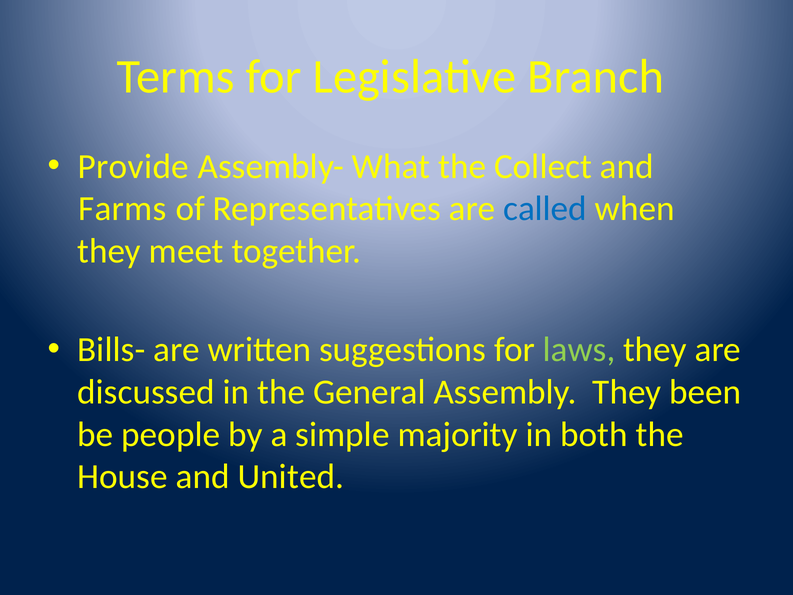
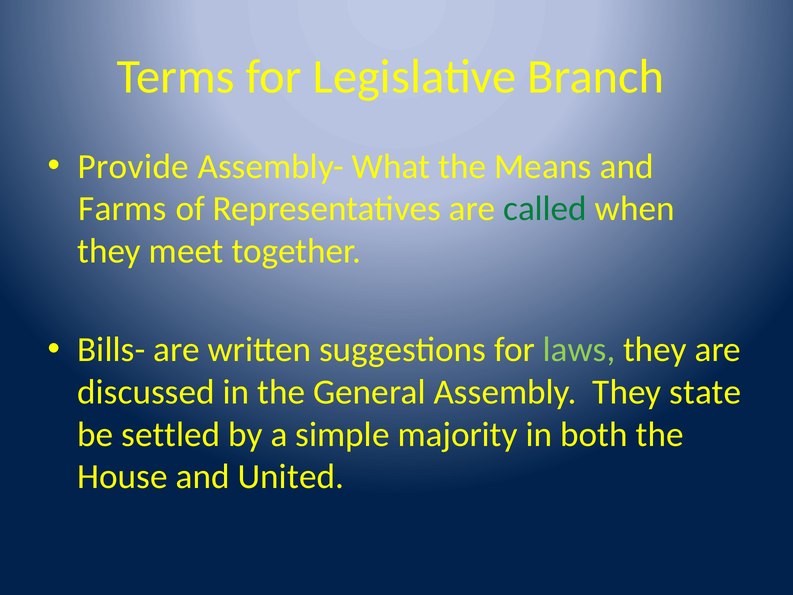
Collect: Collect -> Means
called colour: blue -> green
been: been -> state
people: people -> settled
